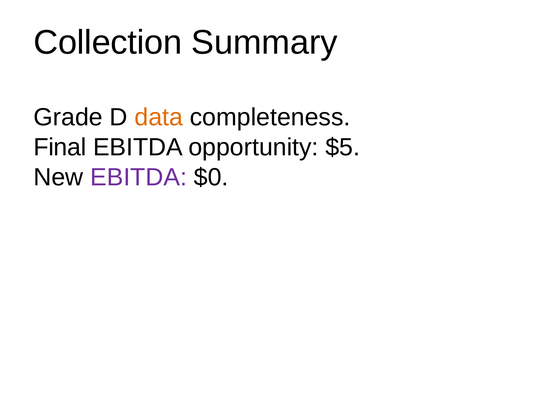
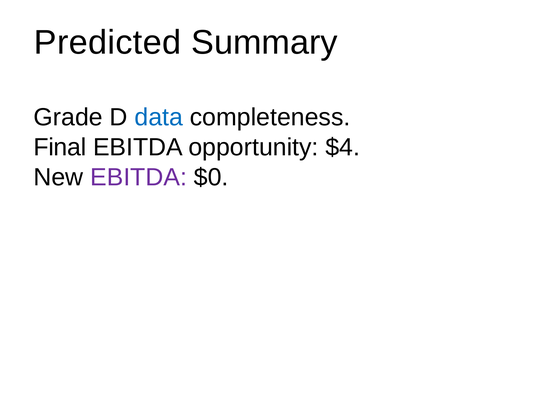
Collection: Collection -> Predicted
data colour: orange -> blue
$5: $5 -> $4
